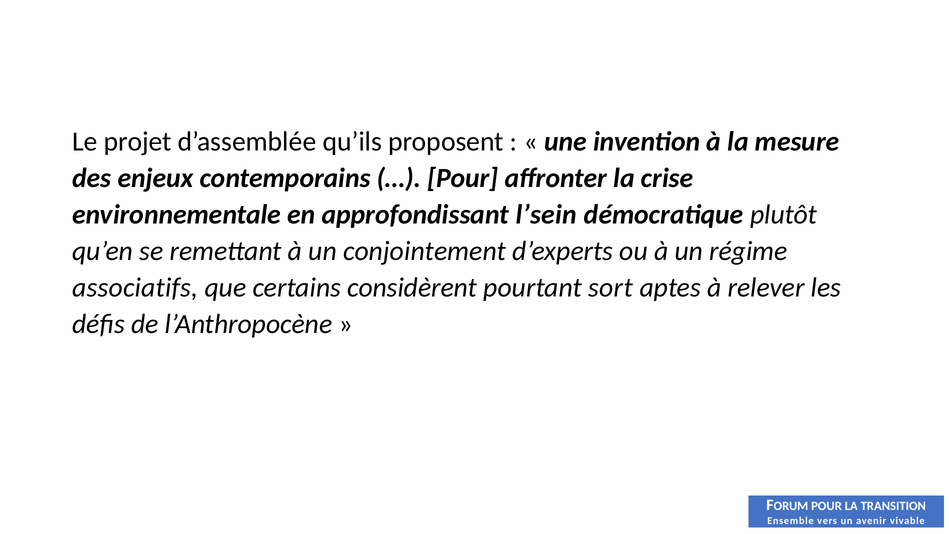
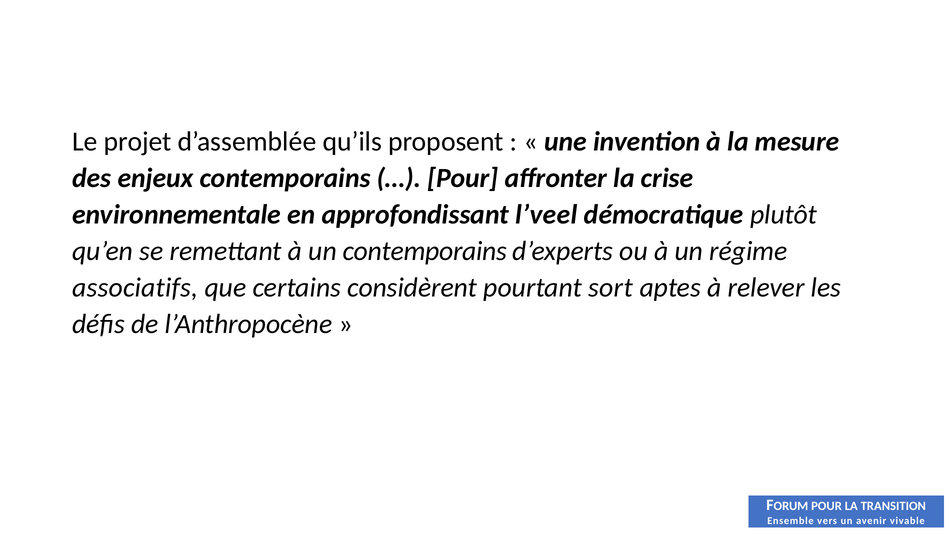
l’sein: l’sein -> l’veel
un conjointement: conjointement -> contemporains
